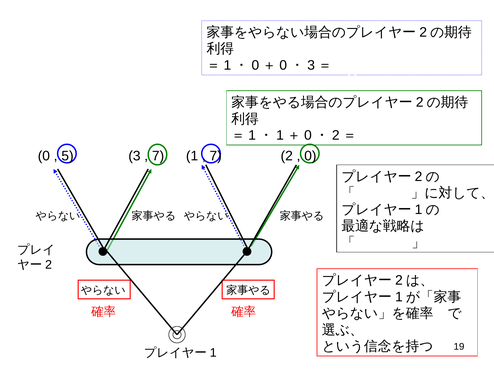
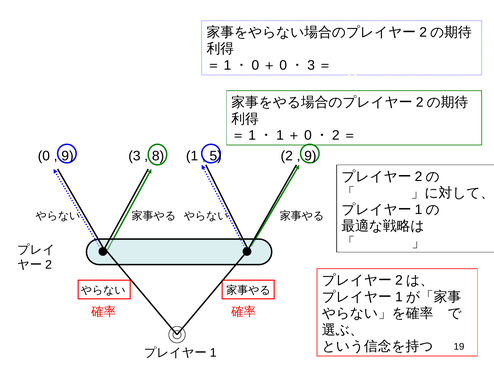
5 at (67, 156): 5 -> 9
7 at (158, 156): 7 -> 8
7 at (216, 156): 7 -> 5
0 at (310, 156): 0 -> 9
